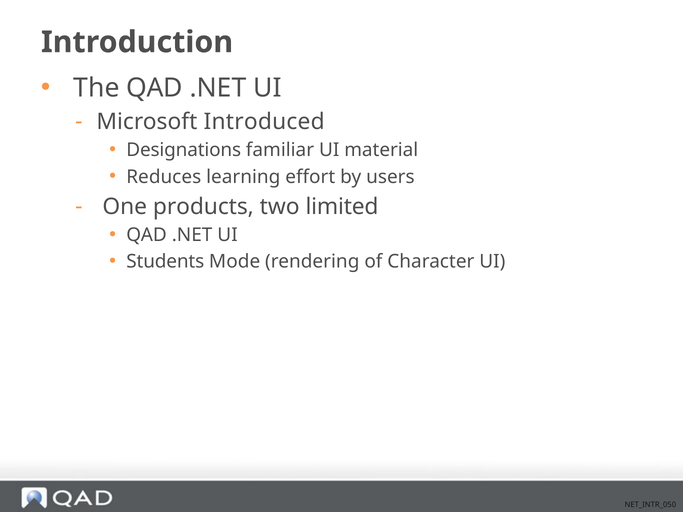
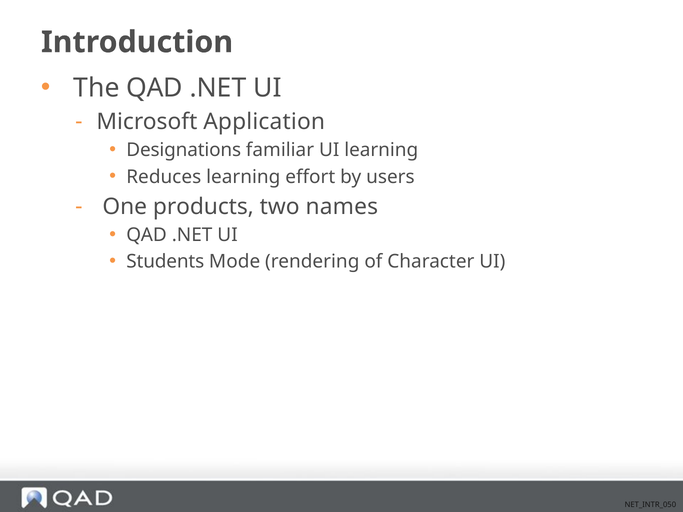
Introduced: Introduced -> Application
UI material: material -> learning
limited: limited -> names
